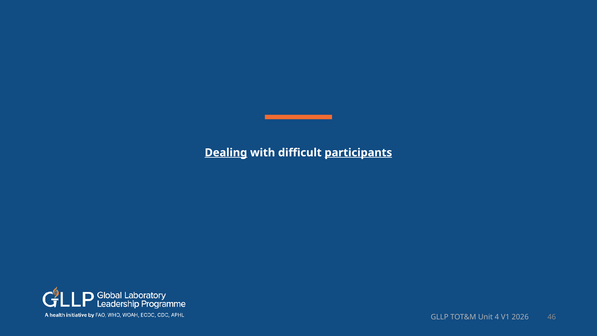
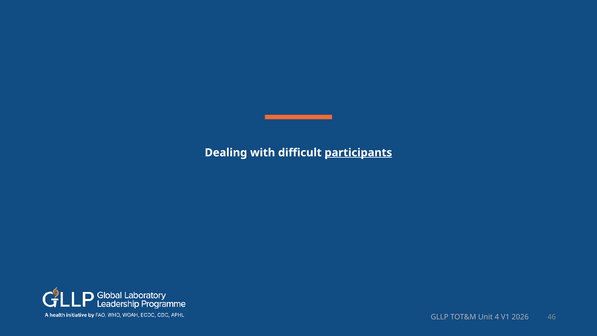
Dealing underline: present -> none
